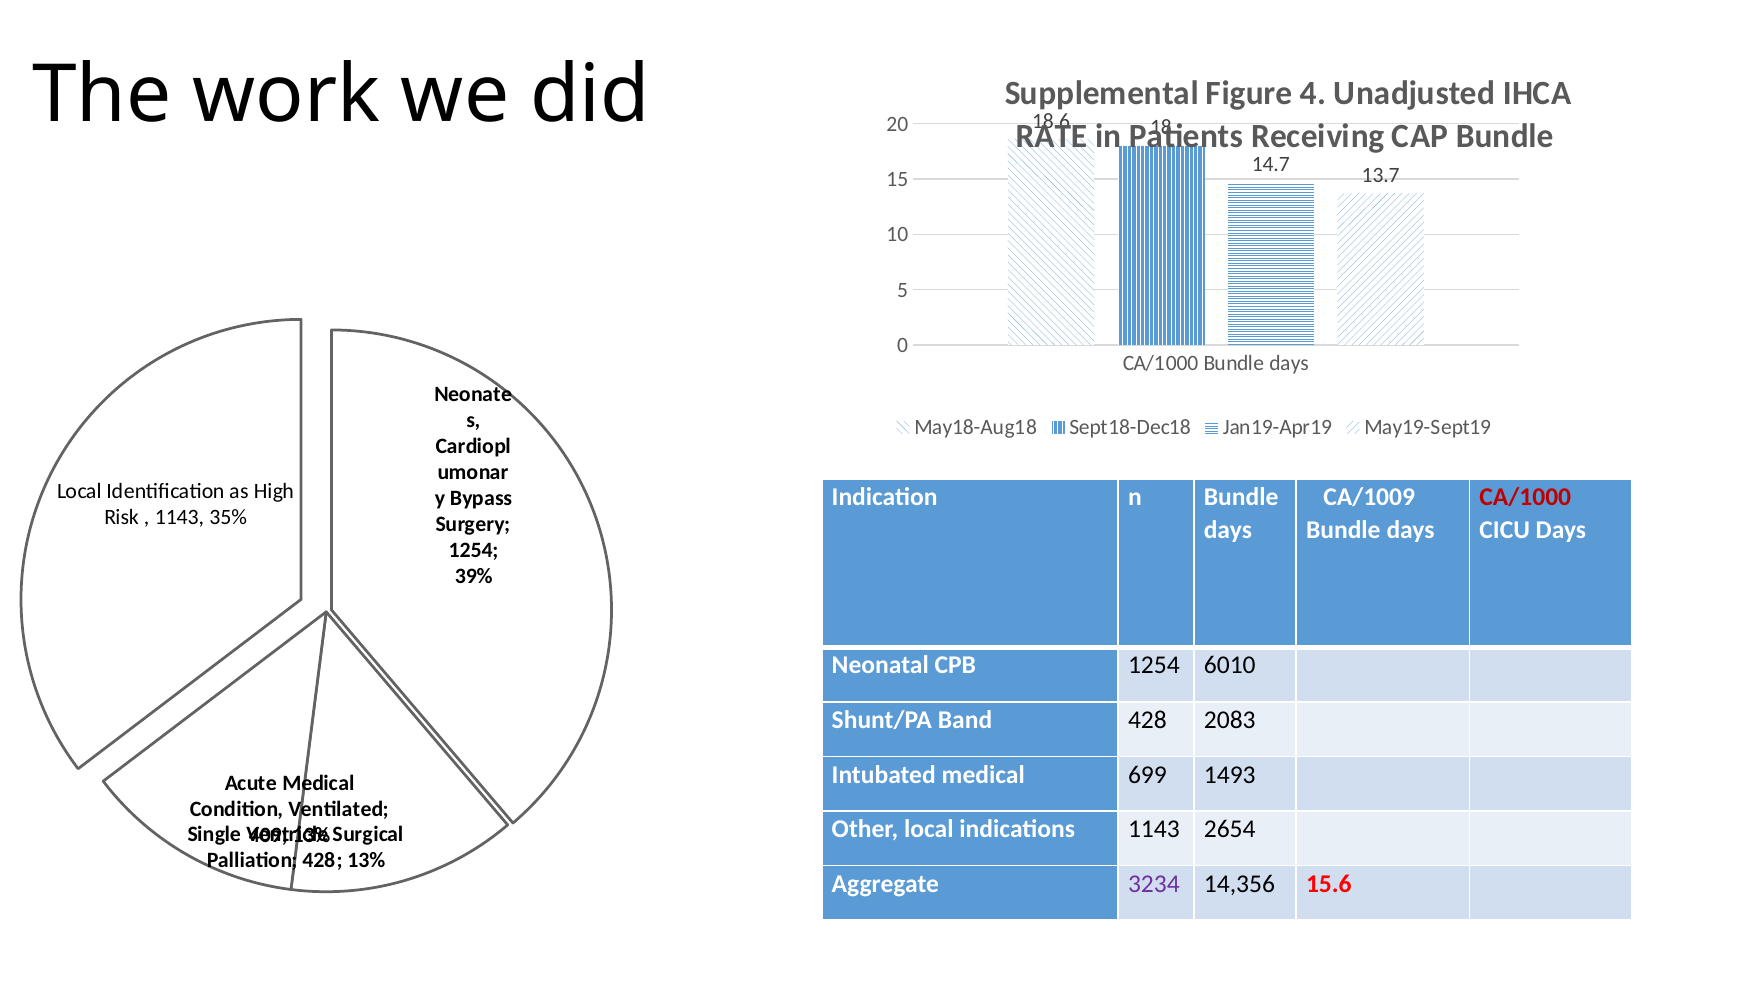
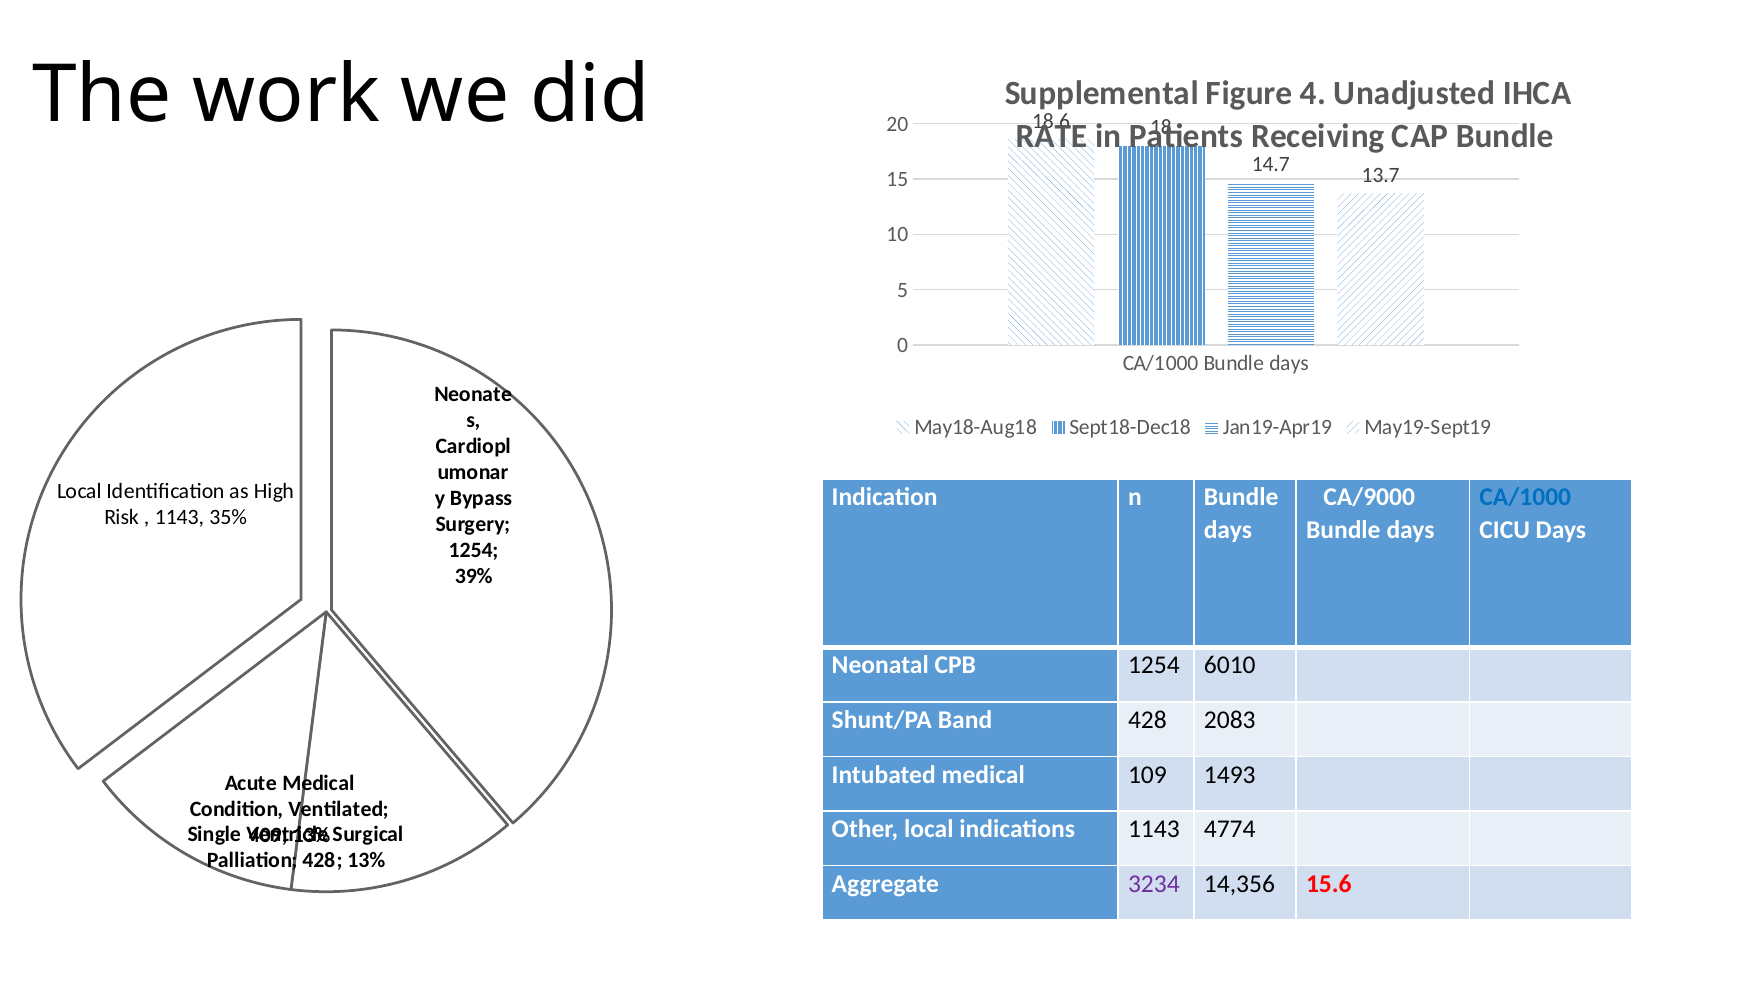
CA/1009: CA/1009 -> CA/9000
CA/1000 at (1525, 497) colour: red -> blue
699: 699 -> 109
2654: 2654 -> 4774
